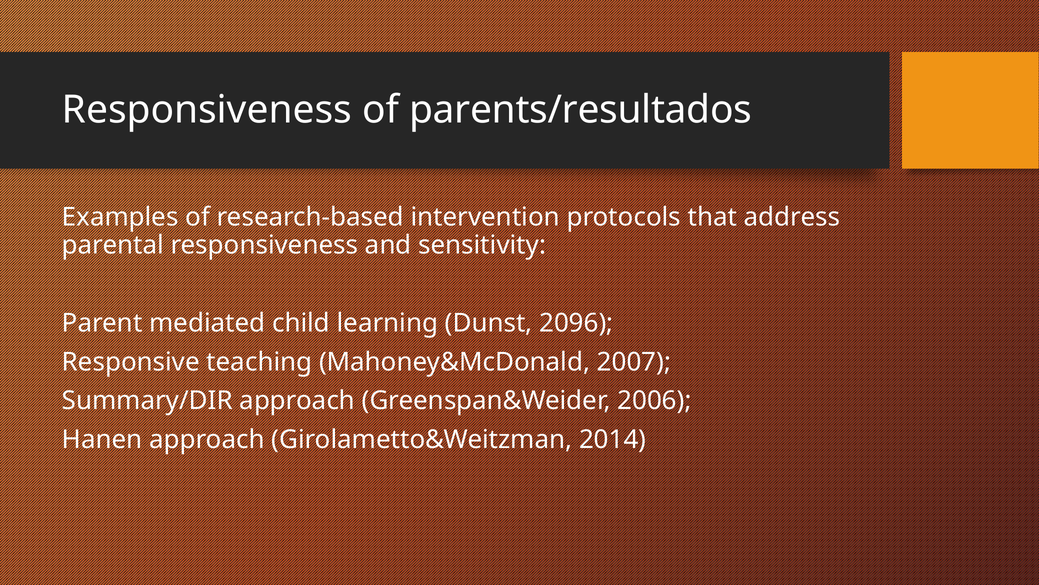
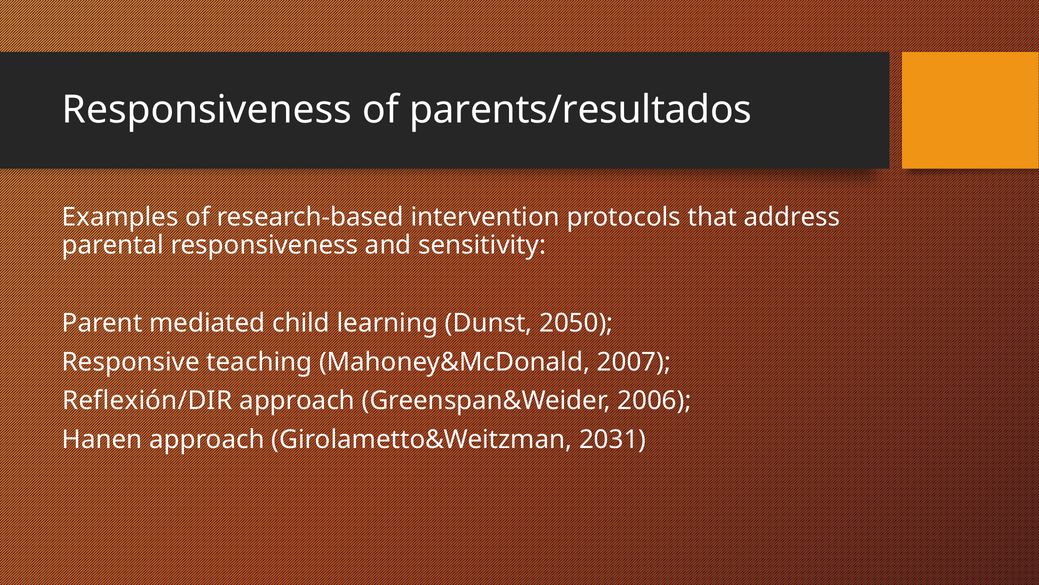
2096: 2096 -> 2050
Summary/DIR: Summary/DIR -> Reflexión/DIR
2014: 2014 -> 2031
